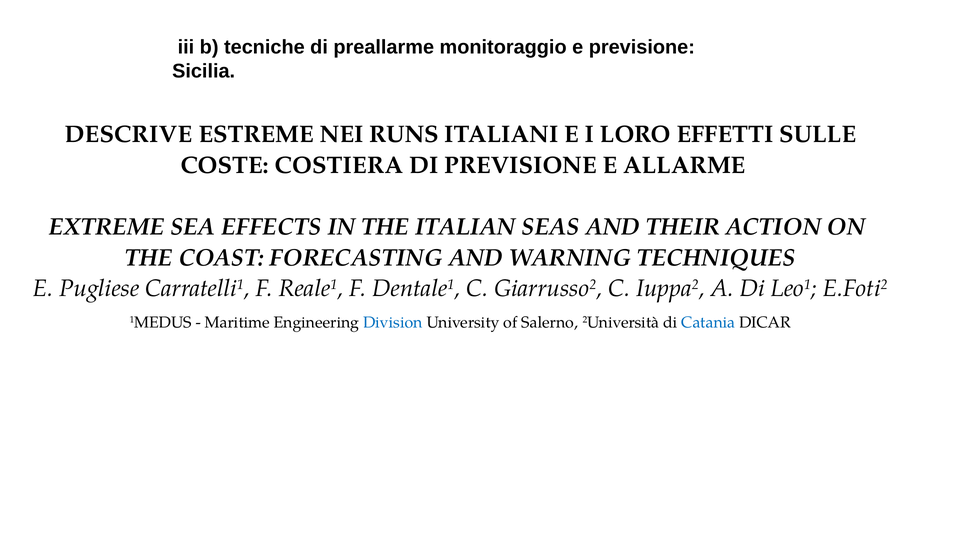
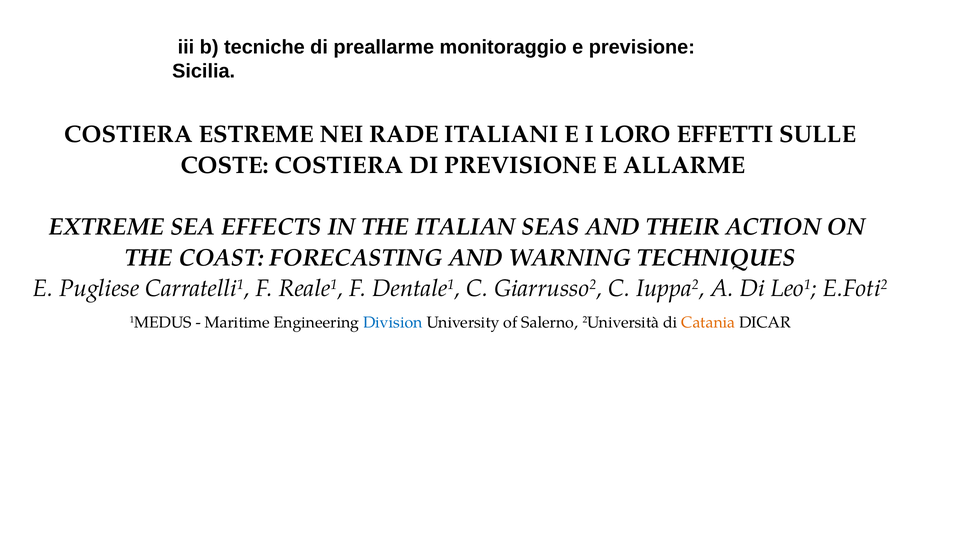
DESCRIVE at (128, 135): DESCRIVE -> COSTIERA
RUNS: RUNS -> RADE
Catania colour: blue -> orange
